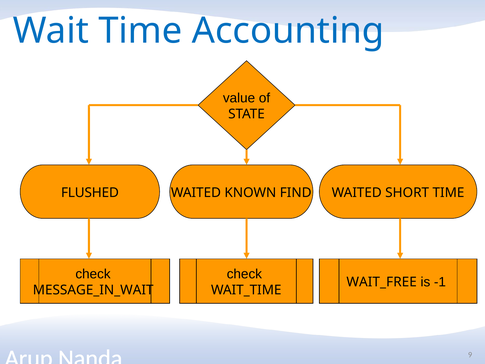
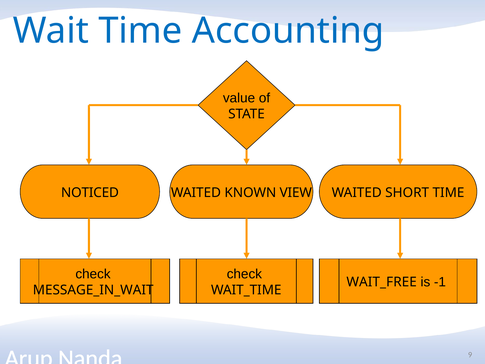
FLUSHED: FLUSHED -> NOTICED
FIND: FIND -> VIEW
